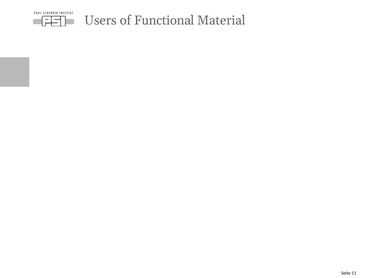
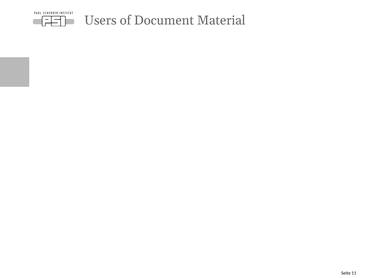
Functional: Functional -> Document
